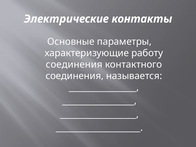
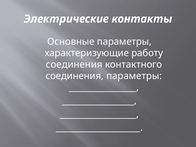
соединения называется: называется -> параметры
